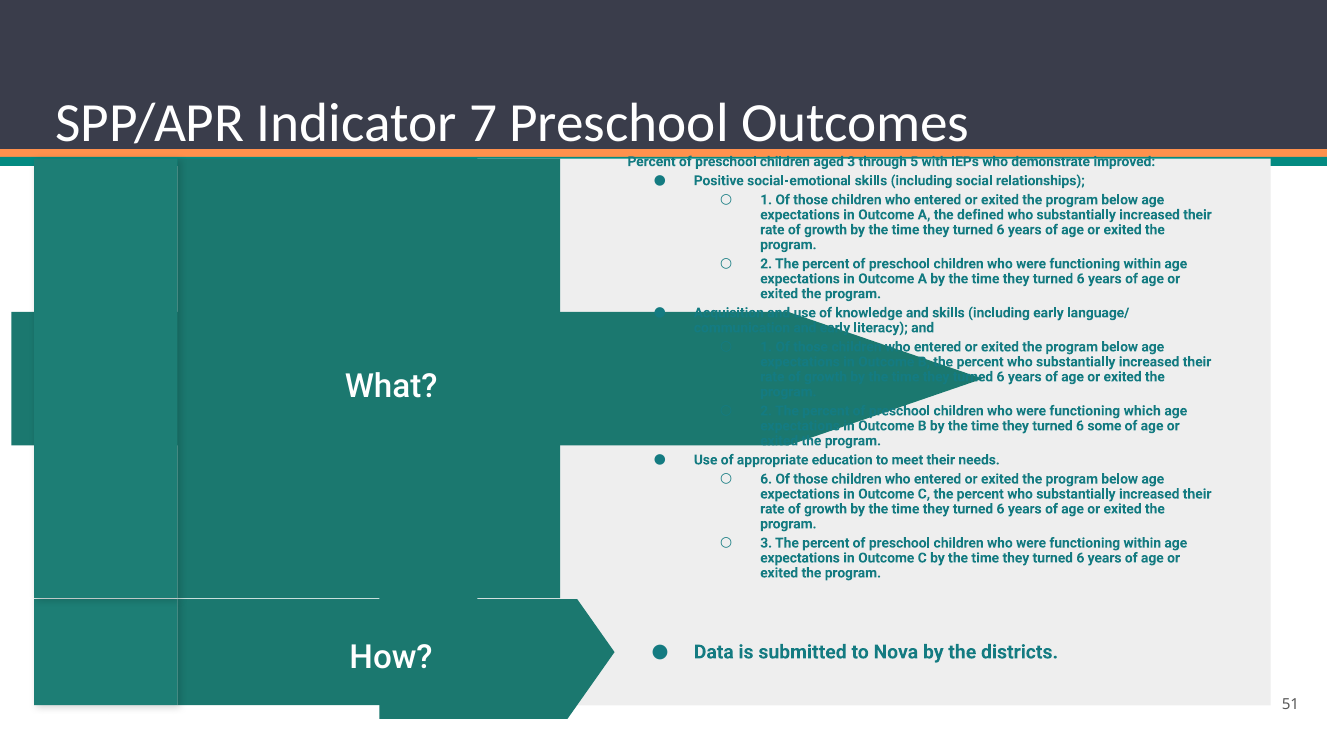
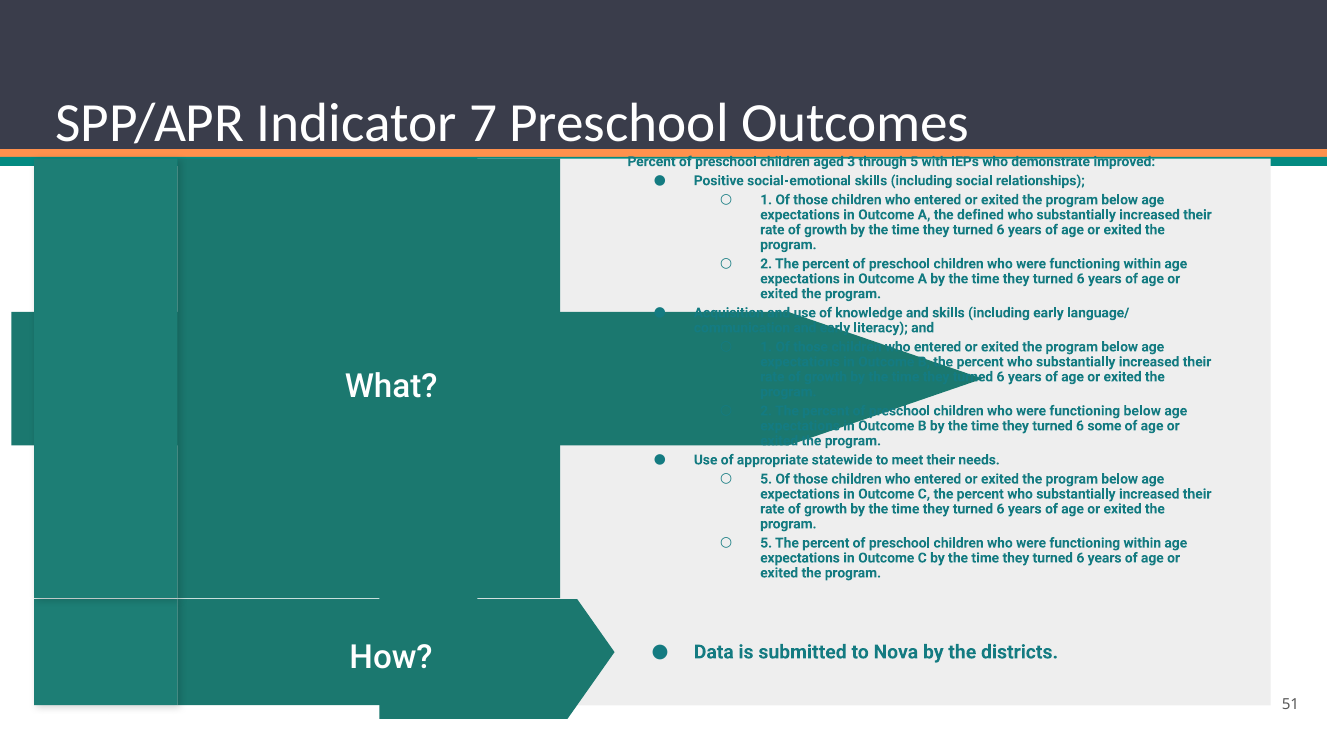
functioning which: which -> below
education: education -> statewide
6 at (766, 479): 6 -> 5
3 at (766, 543): 3 -> 5
